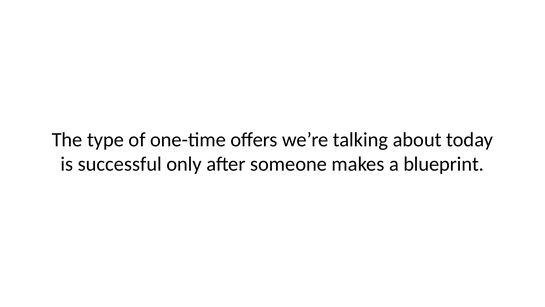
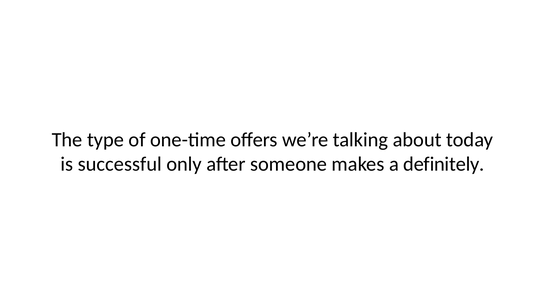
blueprint: blueprint -> definitely
